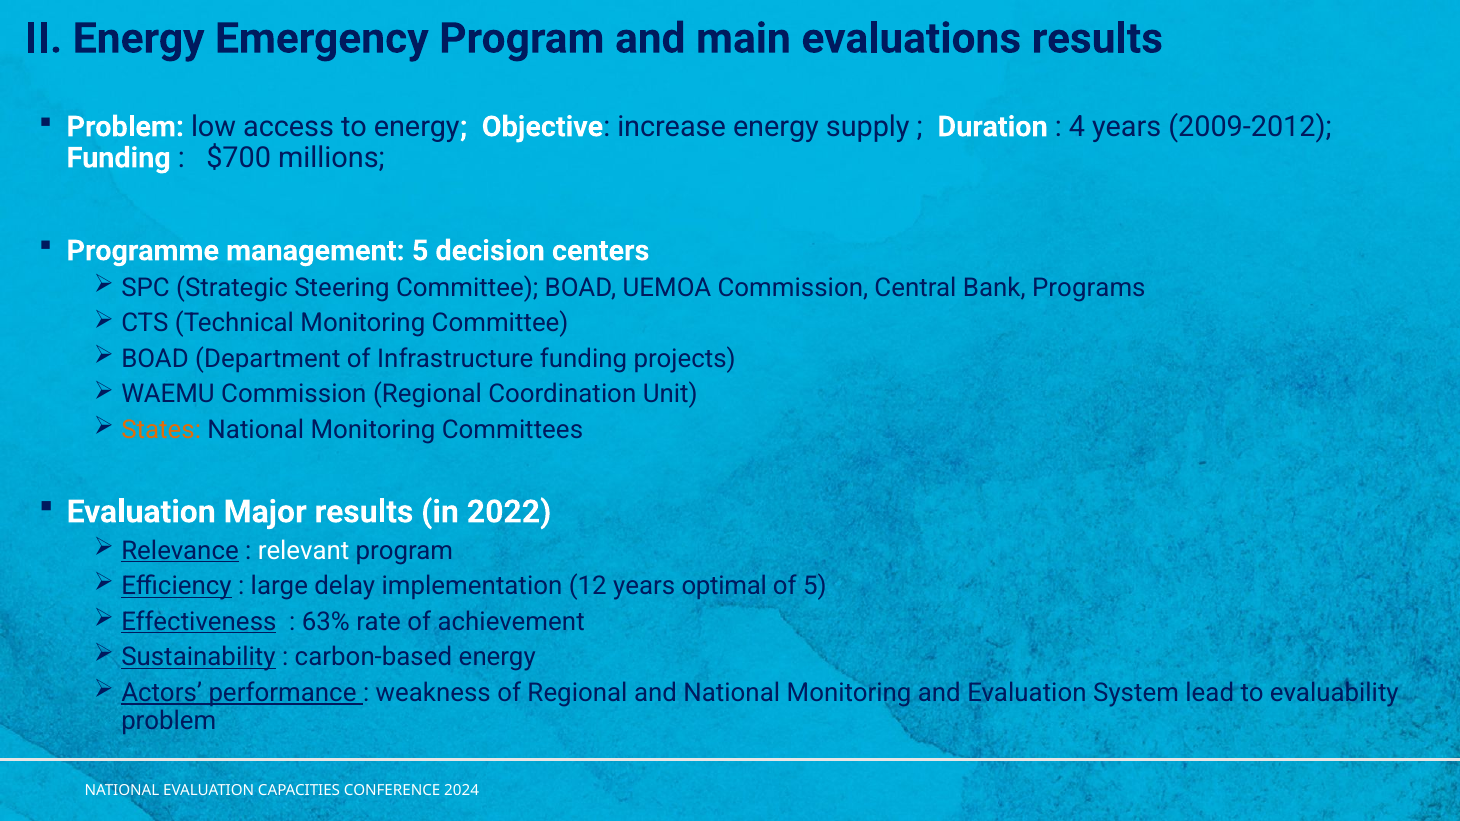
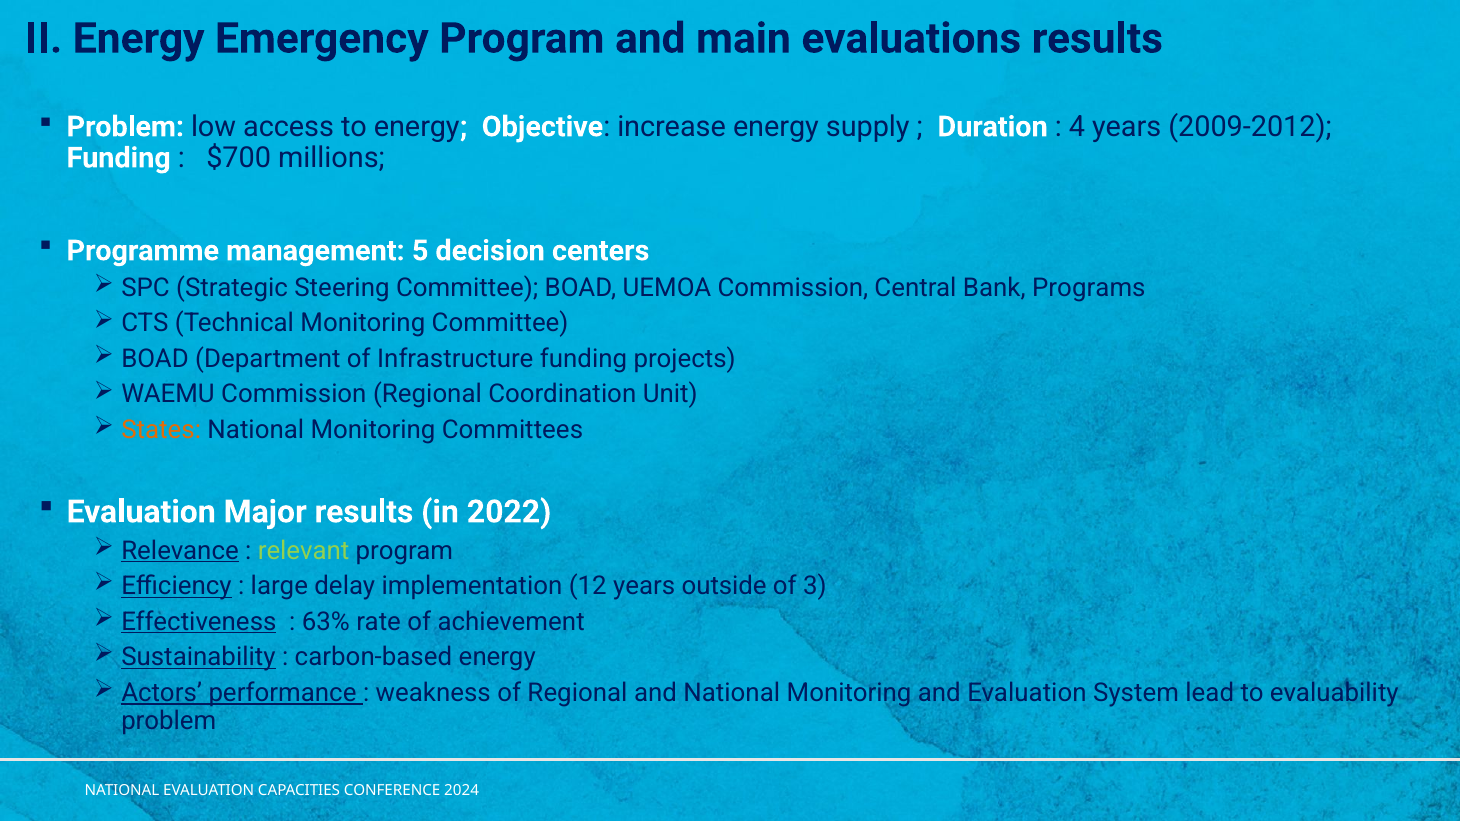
relevant colour: white -> light green
optimal: optimal -> outside
of 5: 5 -> 3
